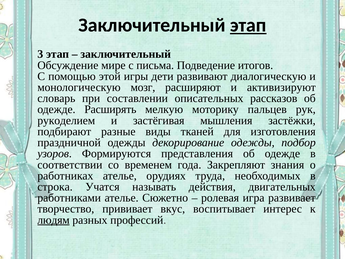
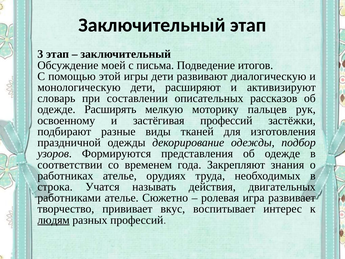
этап at (248, 25) underline: present -> none
мире: мире -> моей
монологическую мозг: мозг -> дети
рукоделием: рукоделием -> освоенному
застёгивая мышления: мышления -> профессий
